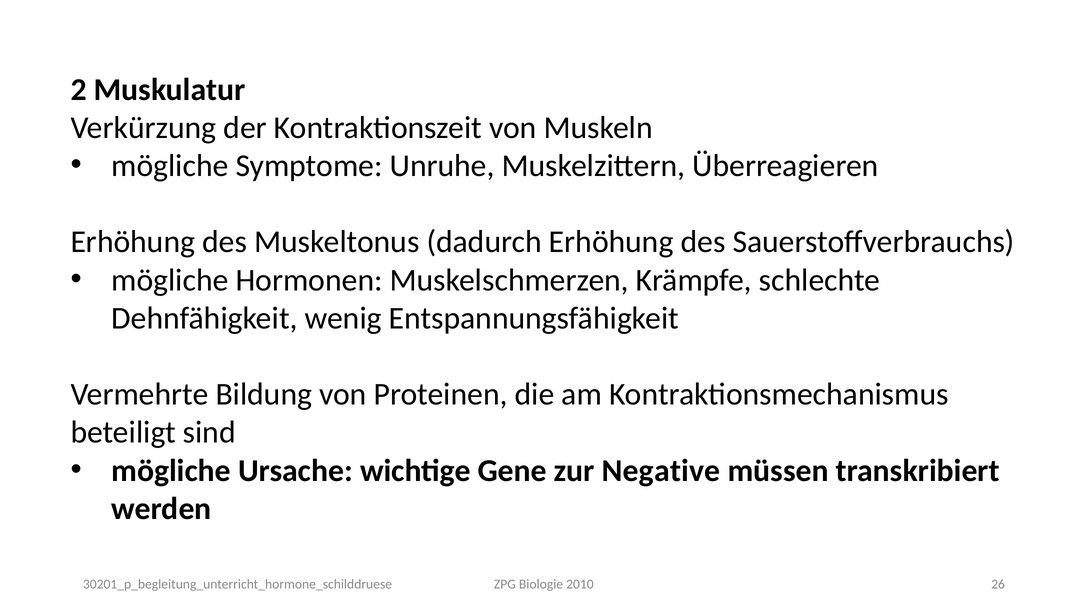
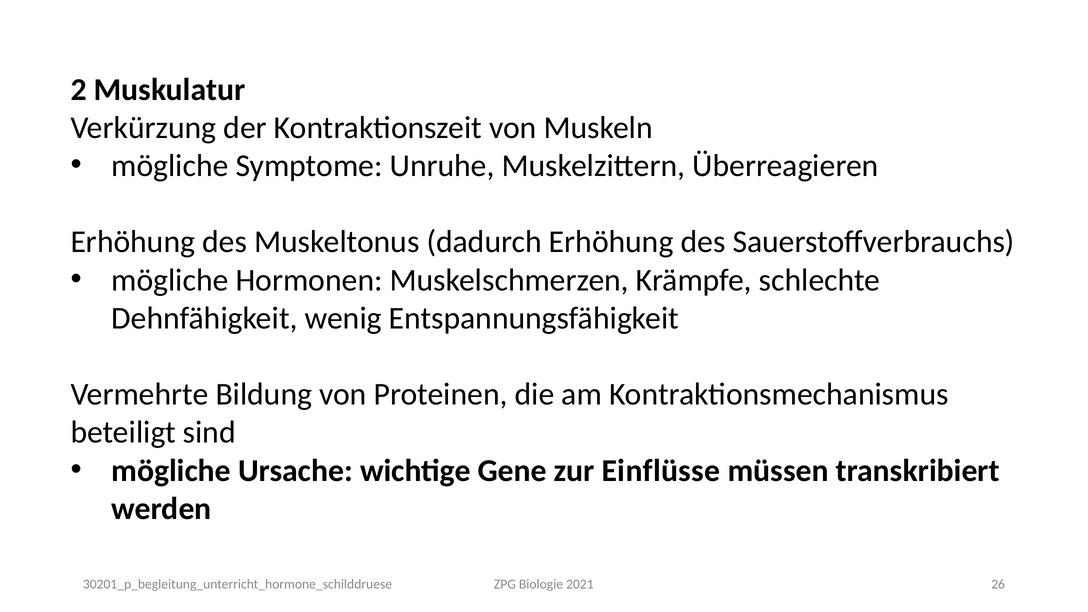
Negative: Negative -> Einflüsse
2010: 2010 -> 2021
